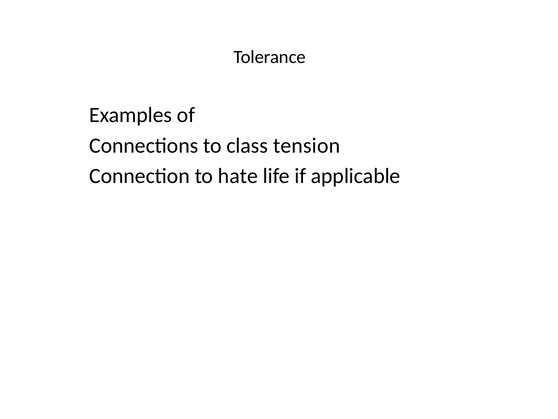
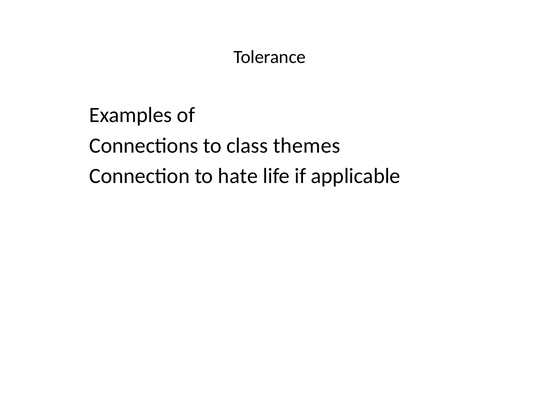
tension: tension -> themes
